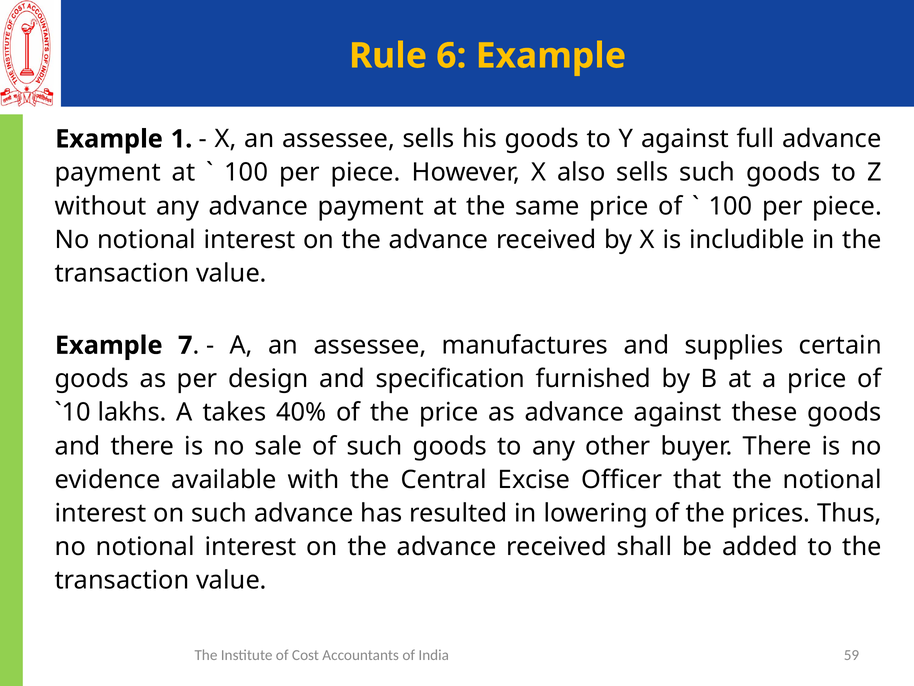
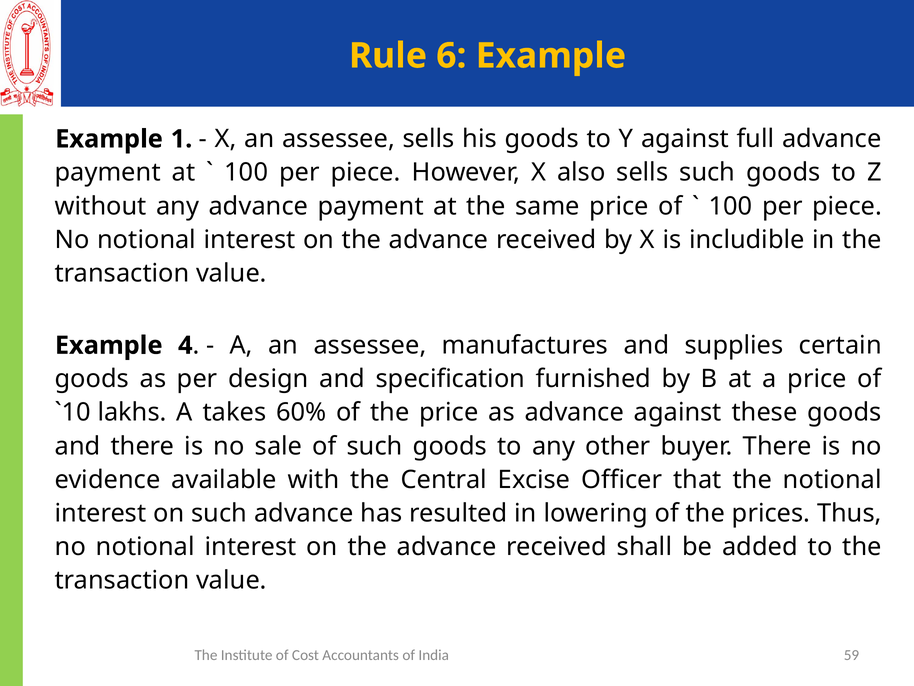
7: 7 -> 4
40%: 40% -> 60%
